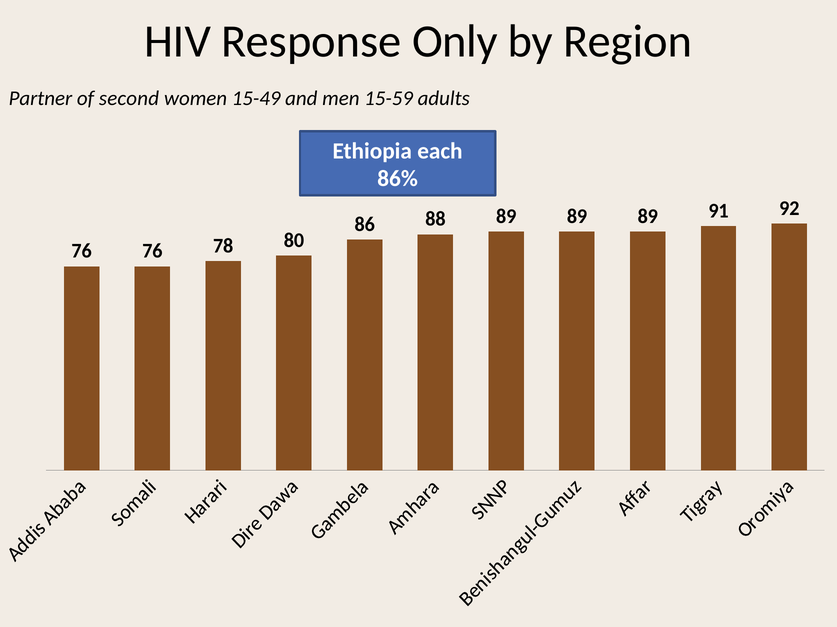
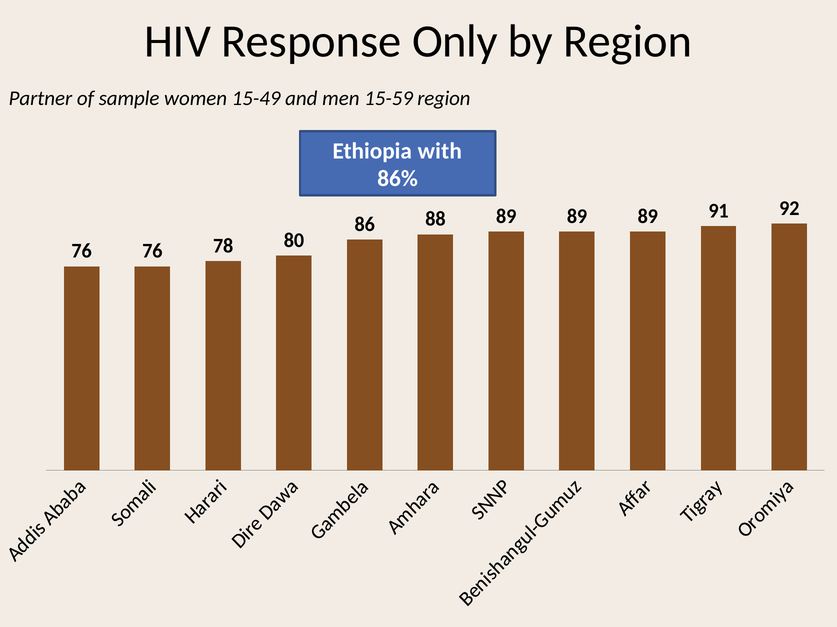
second: second -> sample
15-59 adults: adults -> region
each: each -> with
